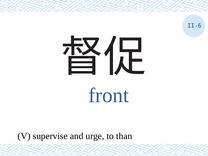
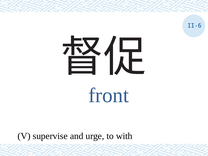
than: than -> with
